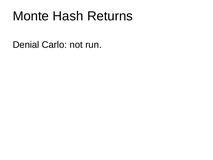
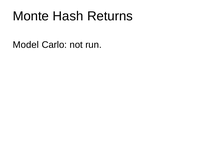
Denial: Denial -> Model
